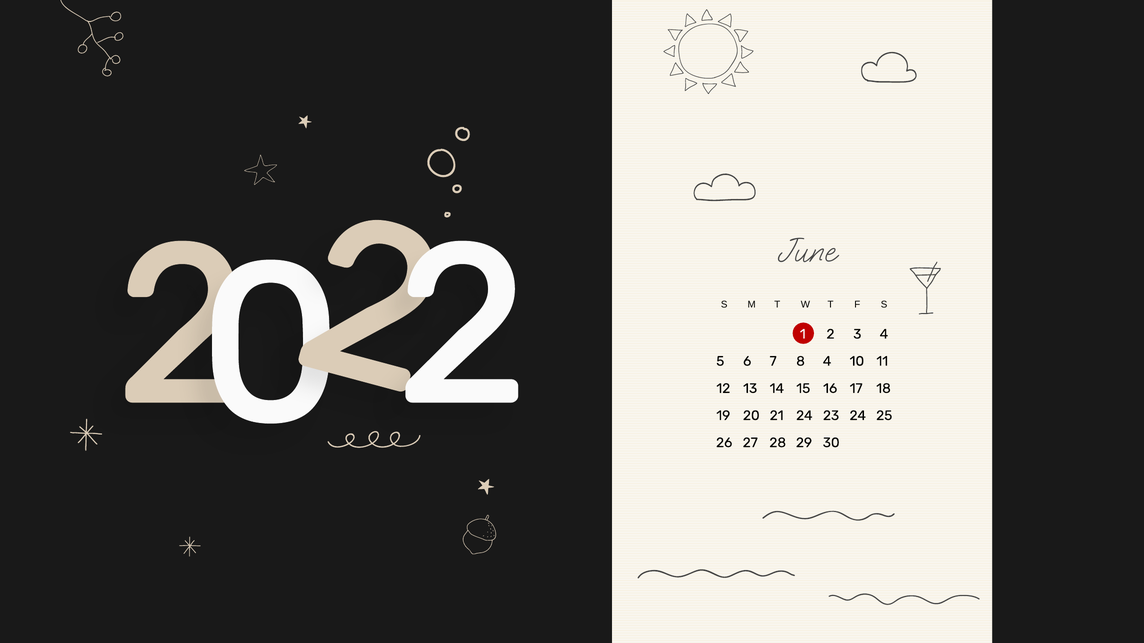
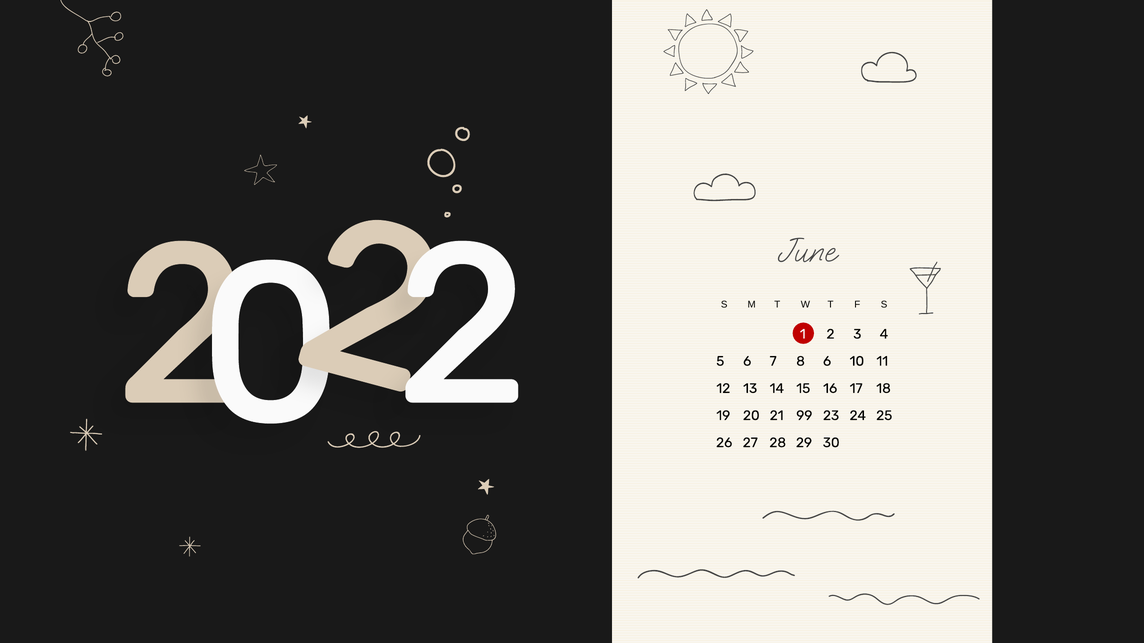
8 4: 4 -> 6
21 24: 24 -> 99
